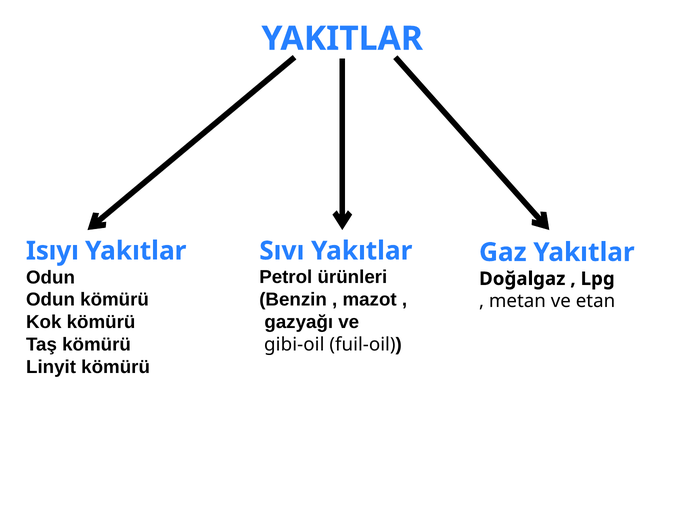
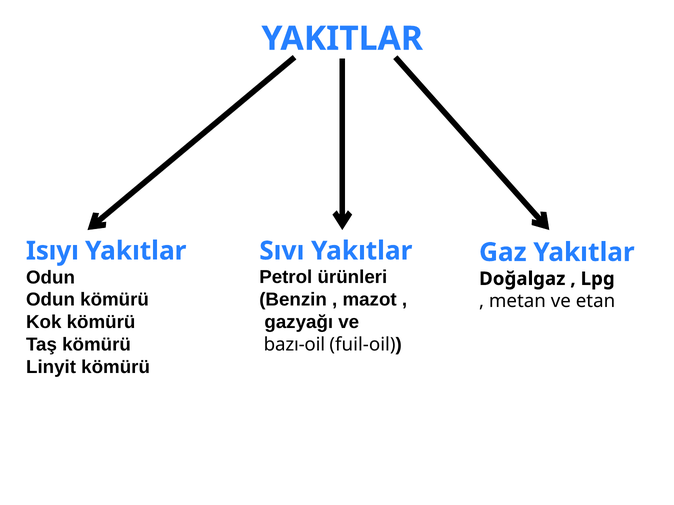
gibi-oil: gibi-oil -> bazı-oil
